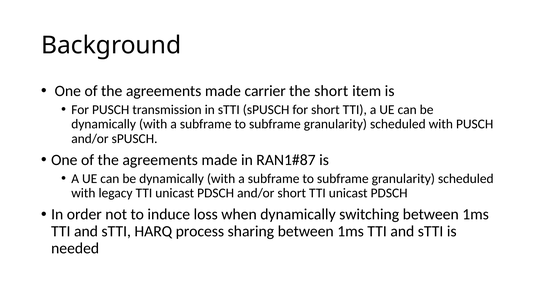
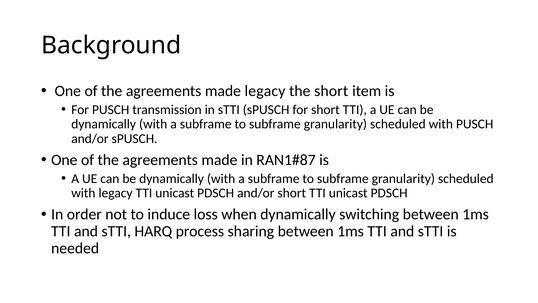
made carrier: carrier -> legacy
